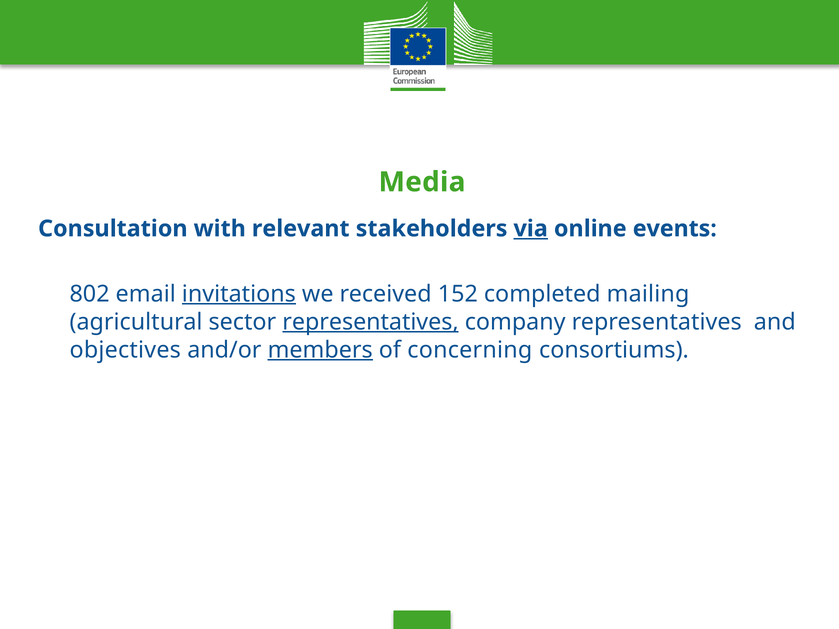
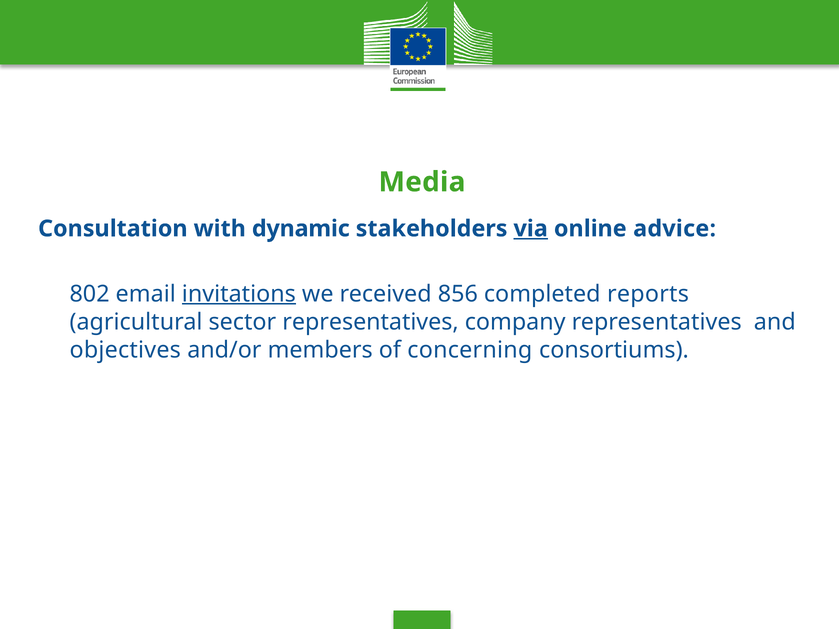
relevant: relevant -> dynamic
events: events -> advice
152: 152 -> 856
mailing: mailing -> reports
representatives at (370, 322) underline: present -> none
members underline: present -> none
